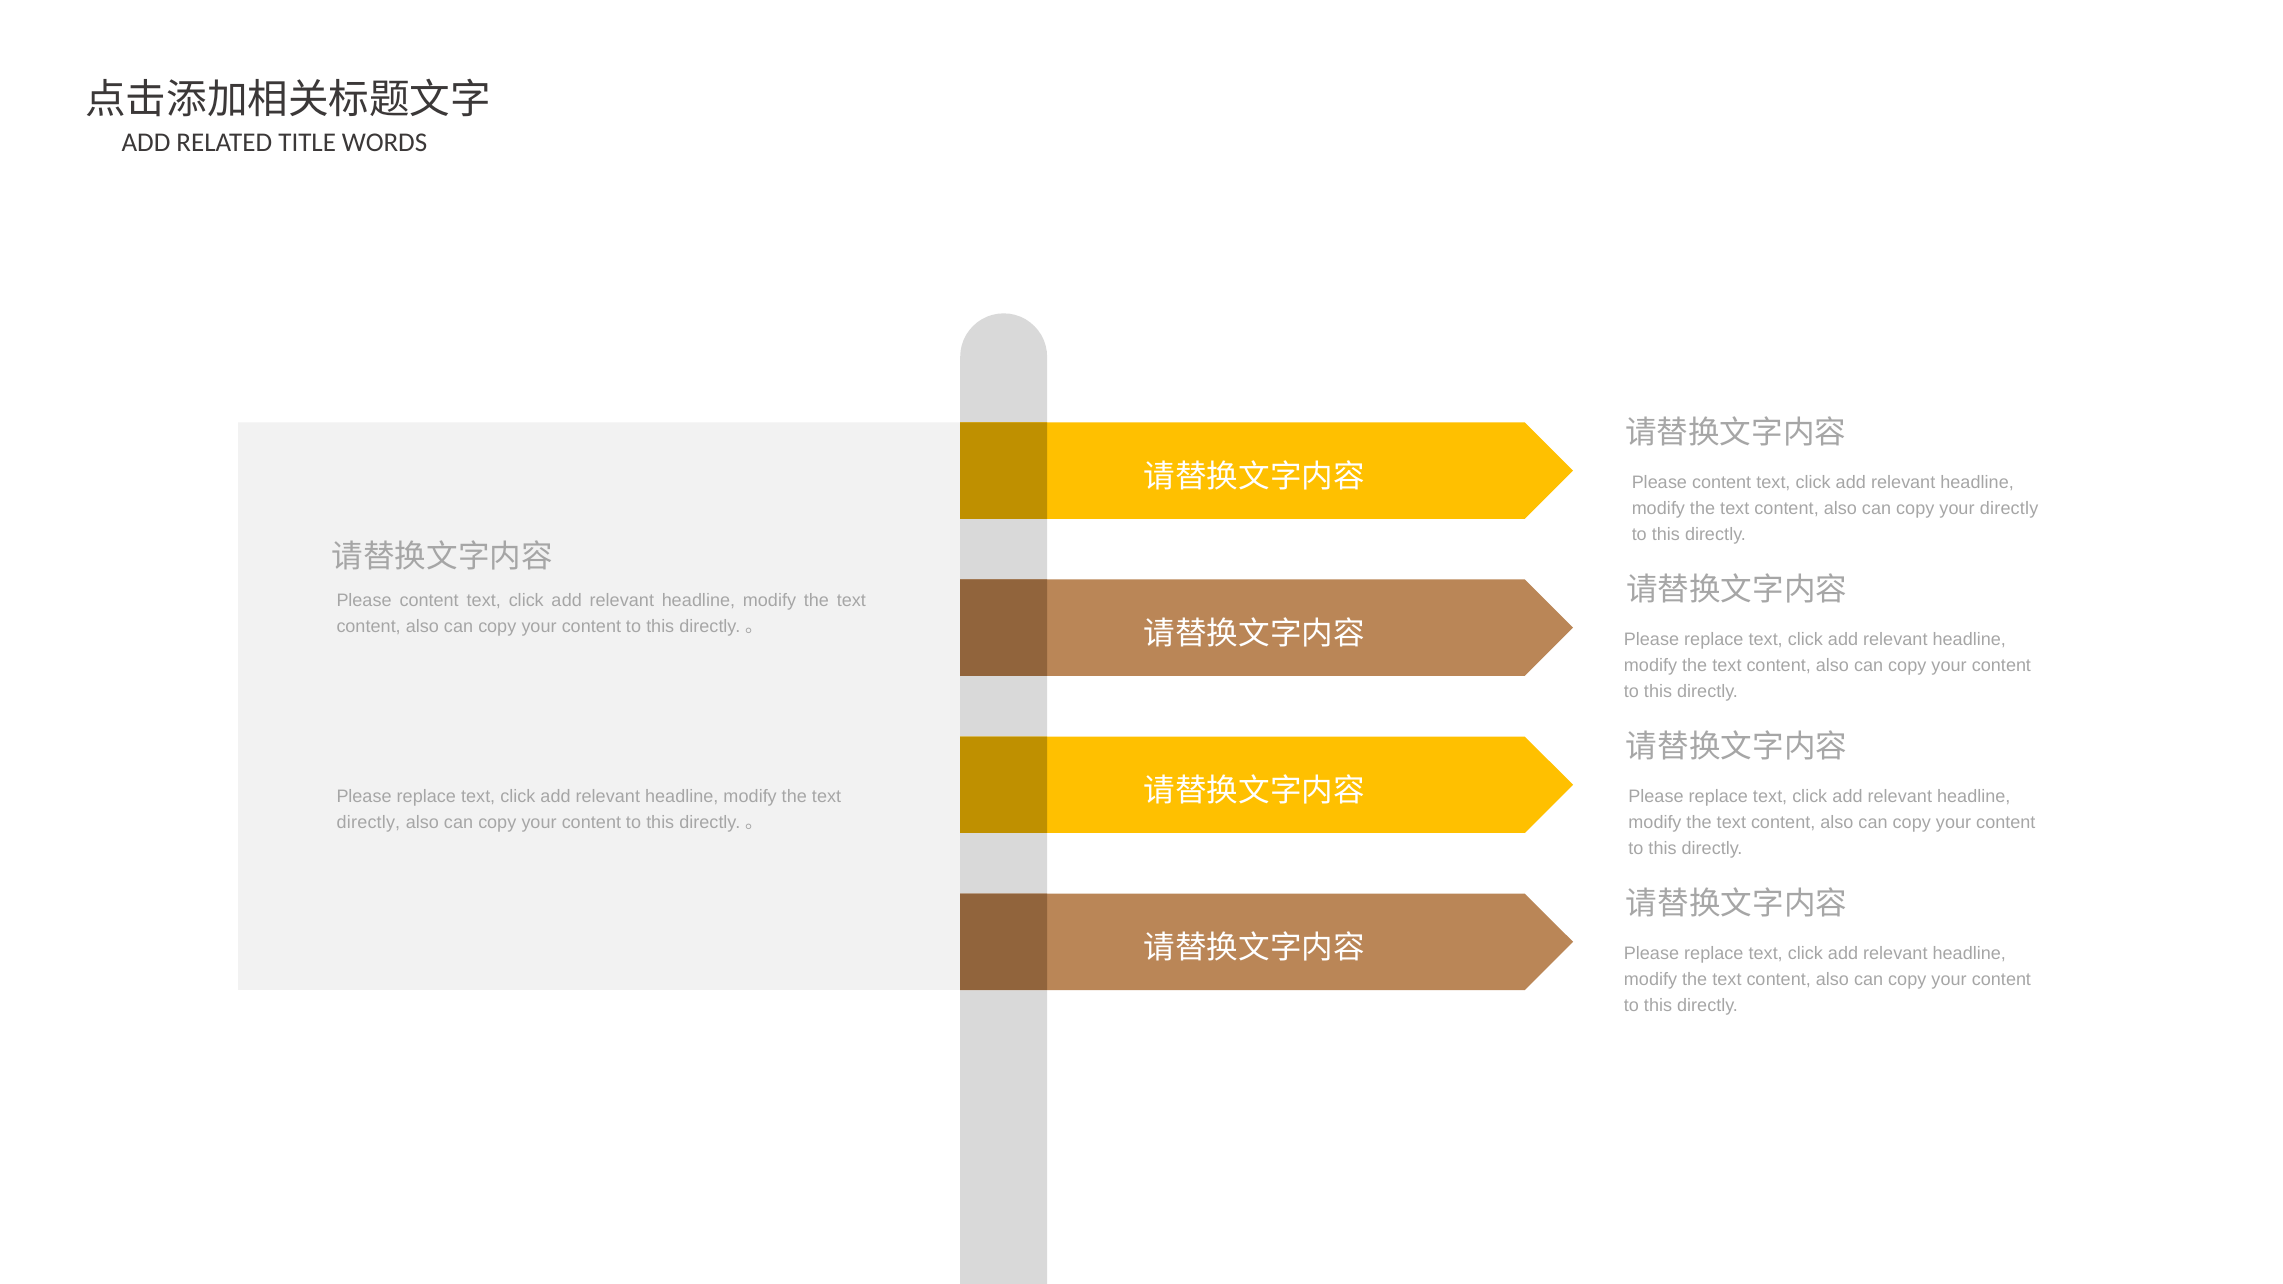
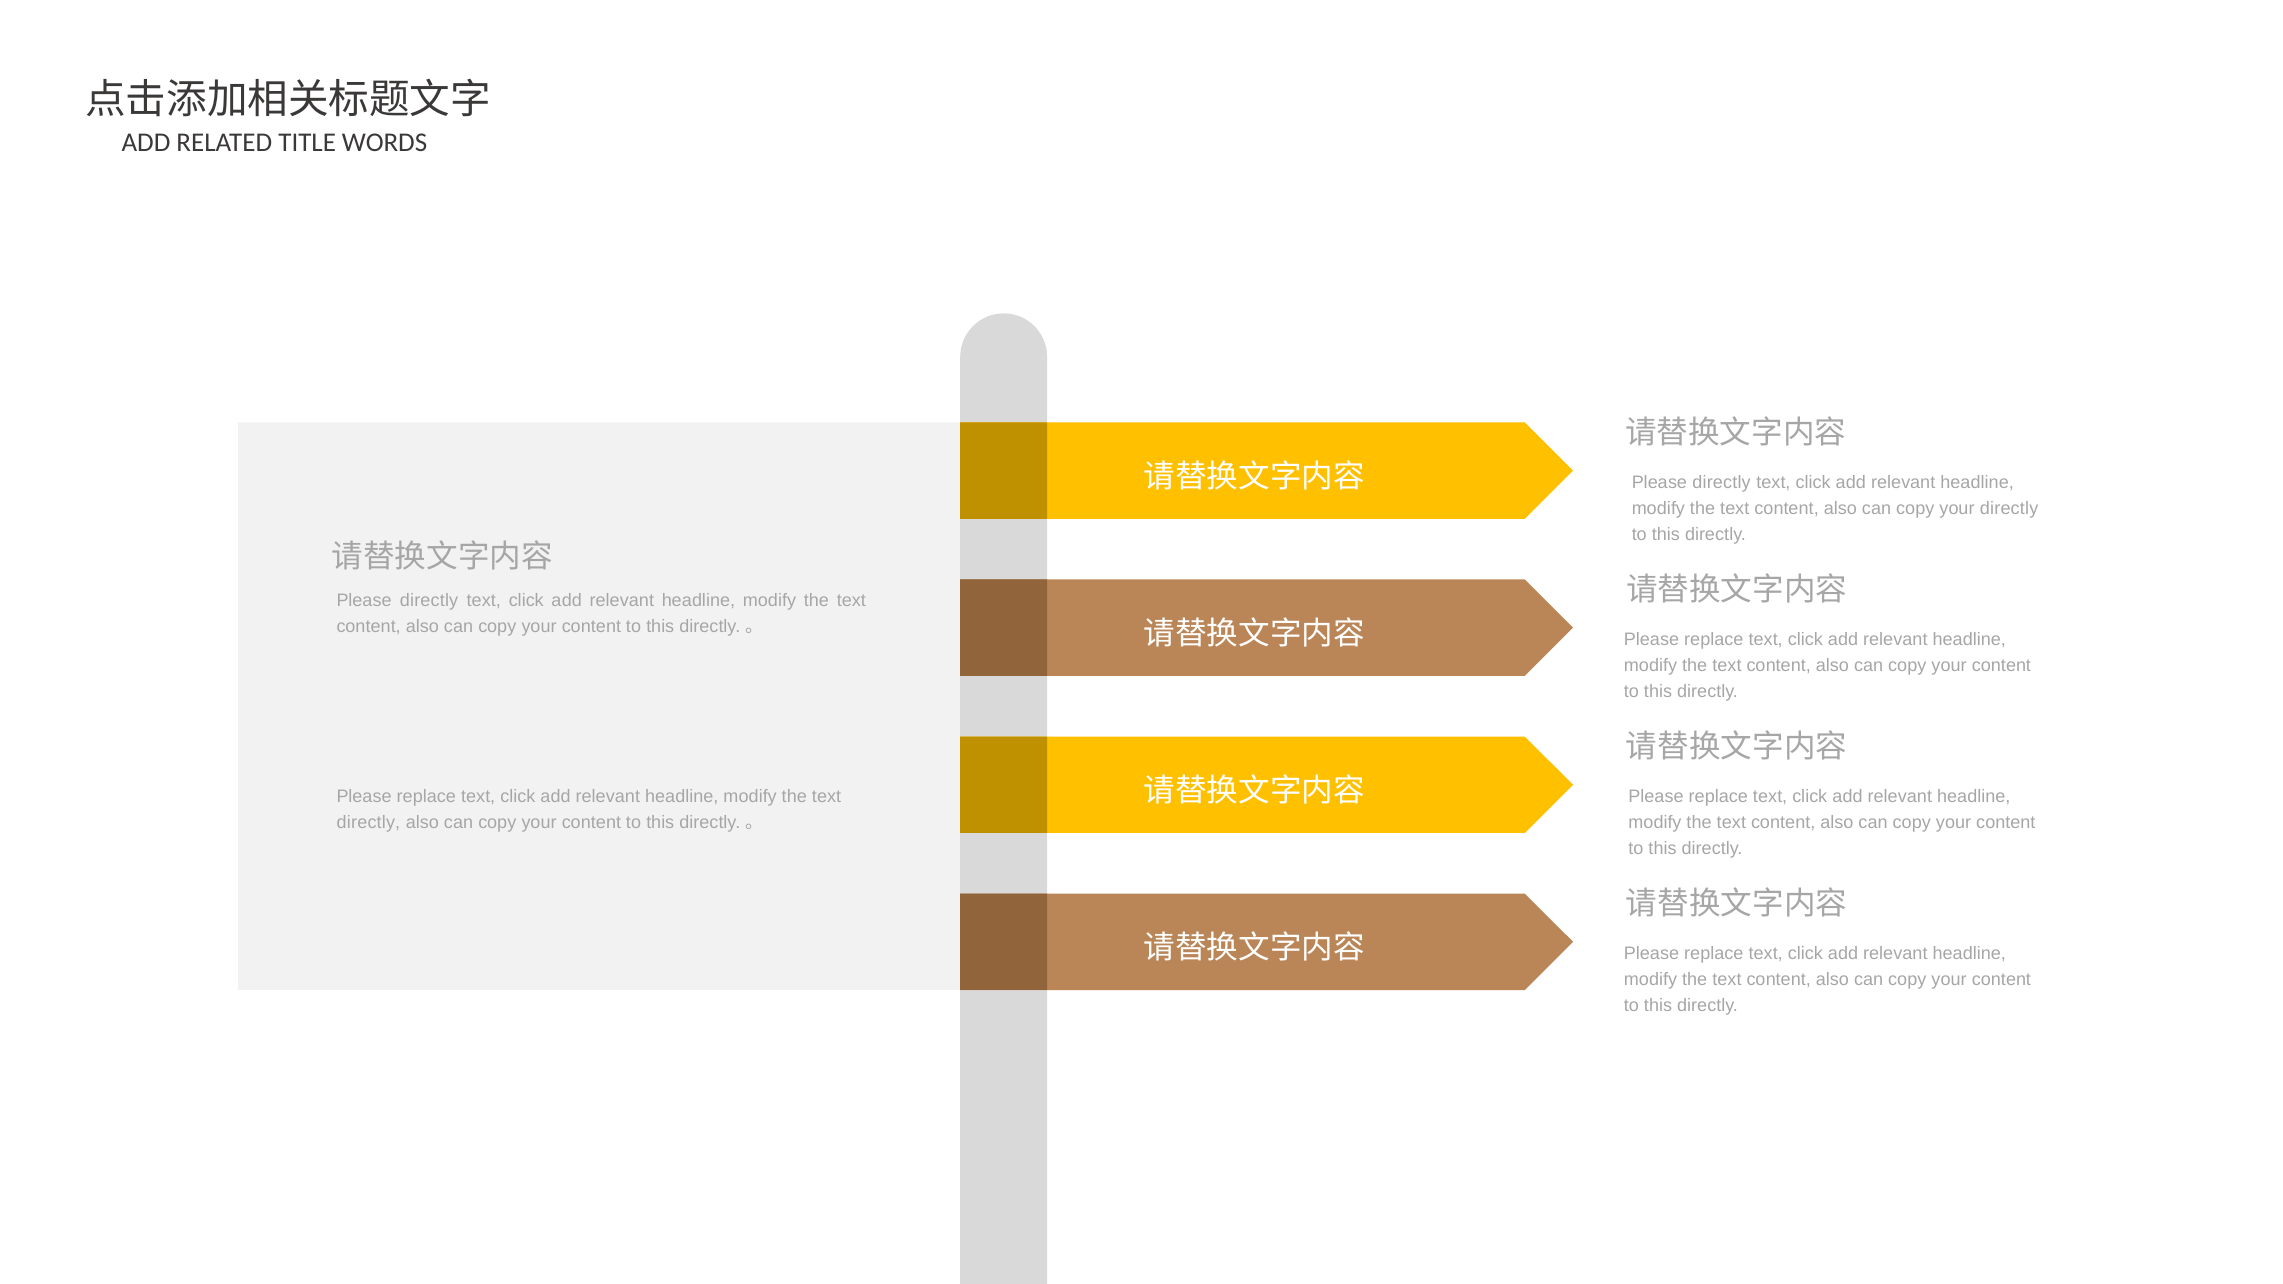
content at (1722, 483): content -> directly
content at (429, 601): content -> directly
